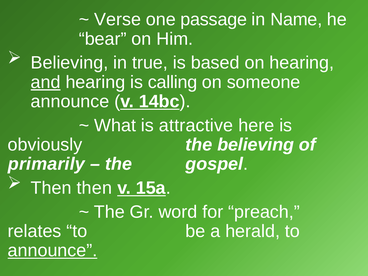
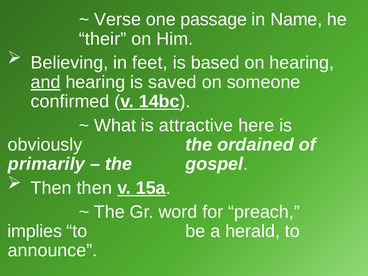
bear: bear -> their
true: true -> feet
calling: calling -> saved
announce at (70, 101): announce -> confirmed
the believing: believing -> ordained
relates: relates -> implies
announce at (52, 251) underline: present -> none
